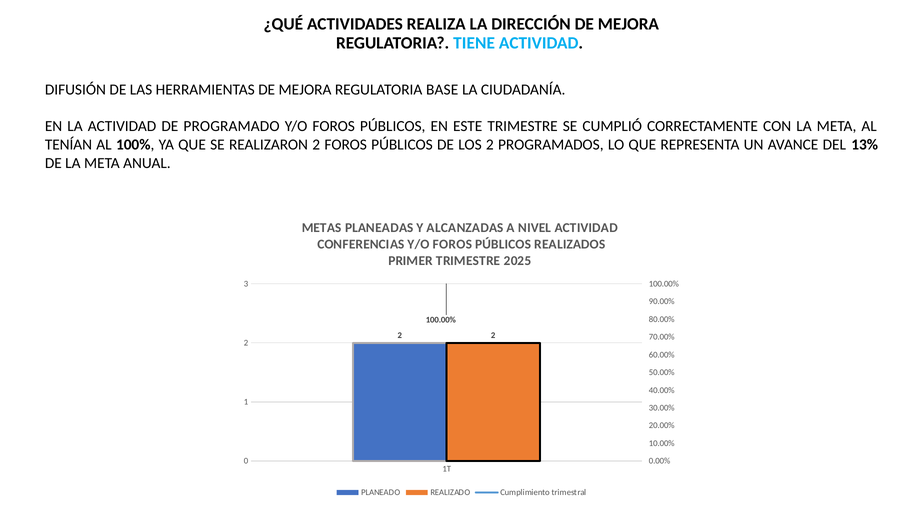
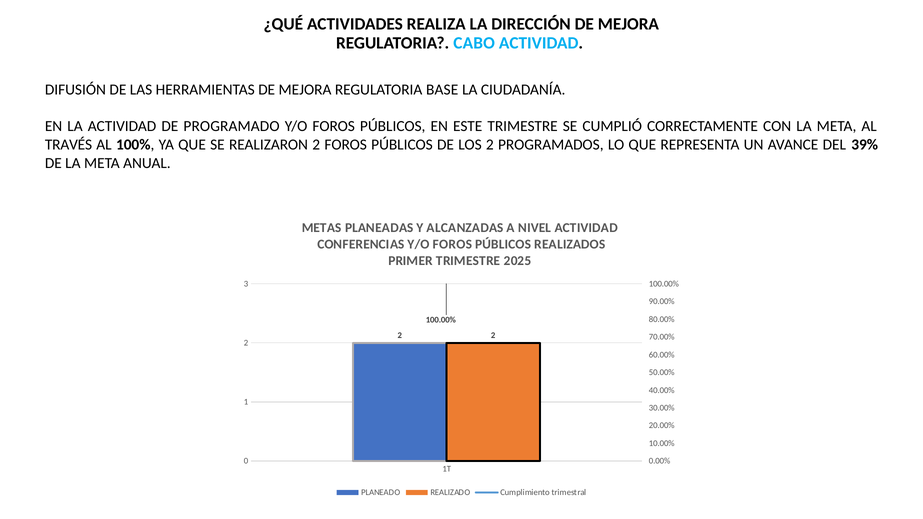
TIENE: TIENE -> CABO
TENÍAN: TENÍAN -> TRAVÉS
13%: 13% -> 39%
